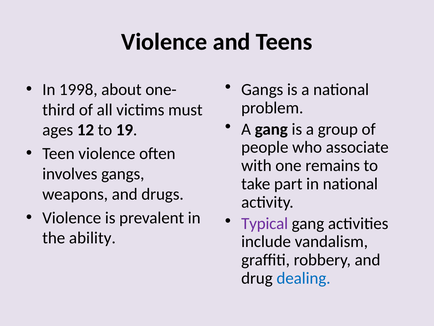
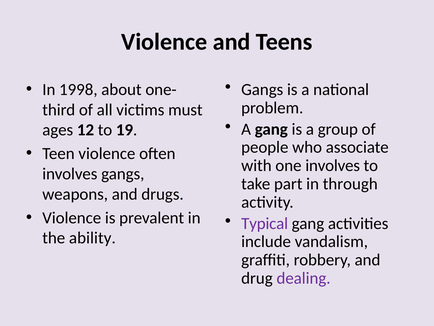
one remains: remains -> involves
in national: national -> through
dealing colour: blue -> purple
